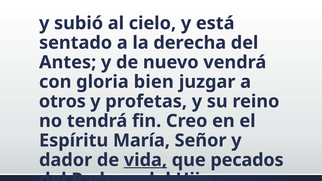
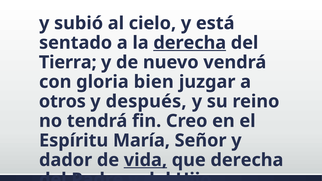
derecha at (190, 43) underline: none -> present
Antes: Antes -> Tierra
profetas: profetas -> después
que pecados: pecados -> derecha
